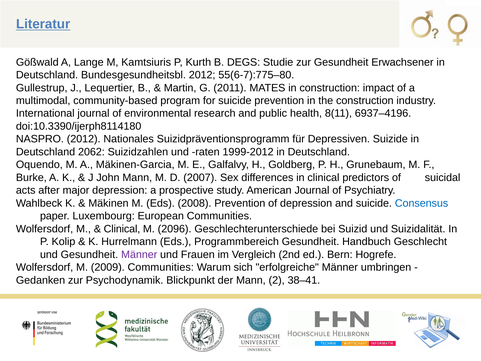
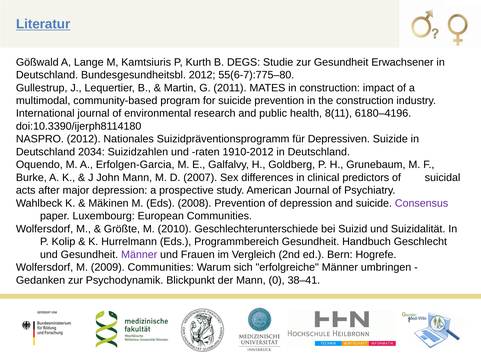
6937–4196: 6937–4196 -> 6180–4196
2062: 2062 -> 2034
1999-2012: 1999-2012 -> 1910-2012
Mäkinen-Garcia: Mäkinen-Garcia -> Erfolgen-Garcia
Consensus colour: blue -> purple
Clinical at (122, 229): Clinical -> Größte
2096: 2096 -> 2010
2: 2 -> 0
